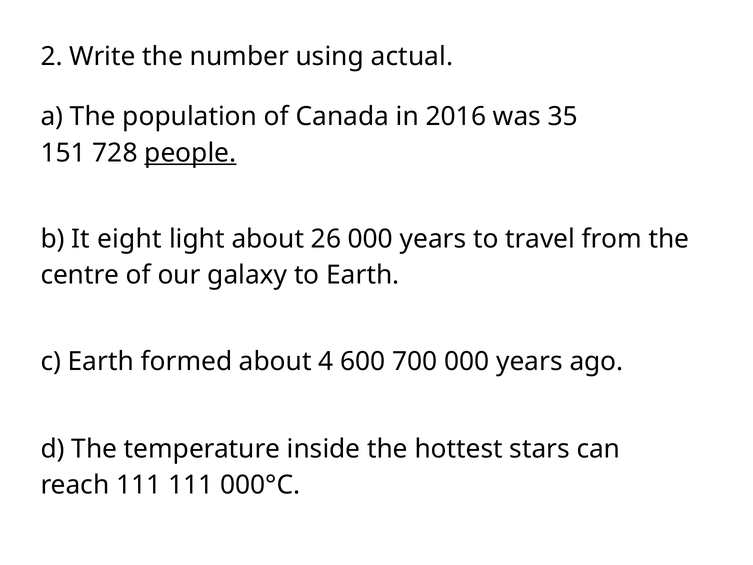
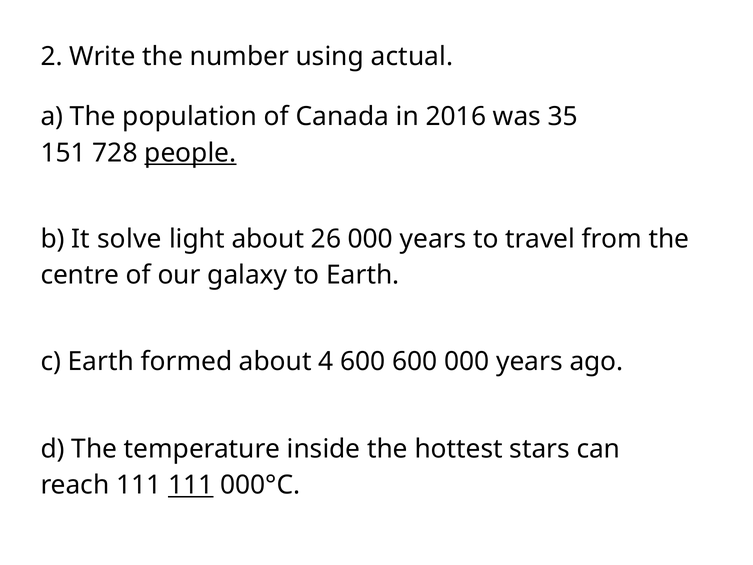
eight: eight -> solve
600 700: 700 -> 600
111 at (191, 485) underline: none -> present
